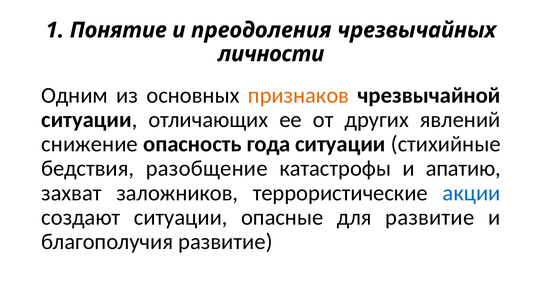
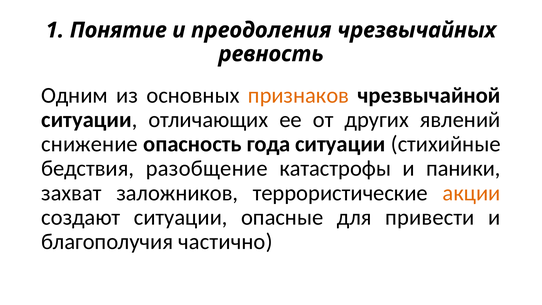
личности: личности -> ревность
апатию: апатию -> паники
акции colour: blue -> orange
для развитие: развитие -> привести
благополучия развитие: развитие -> частично
